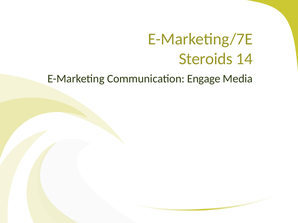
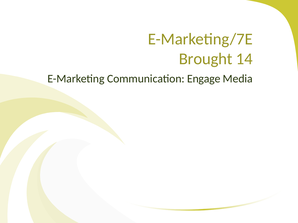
Steroids: Steroids -> Brought
